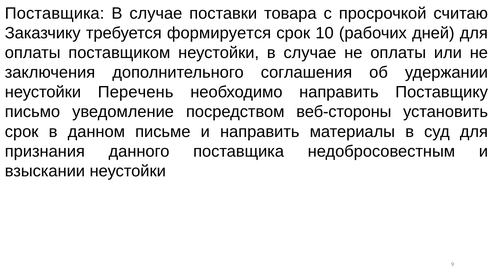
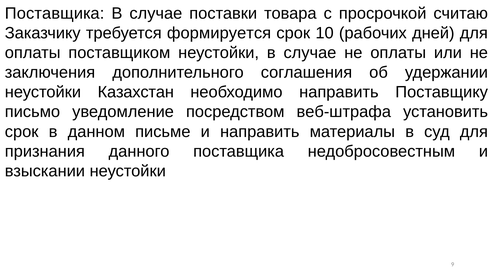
Перечень: Перечень -> Казахстан
веб-стороны: веб-стороны -> веб-штрафа
